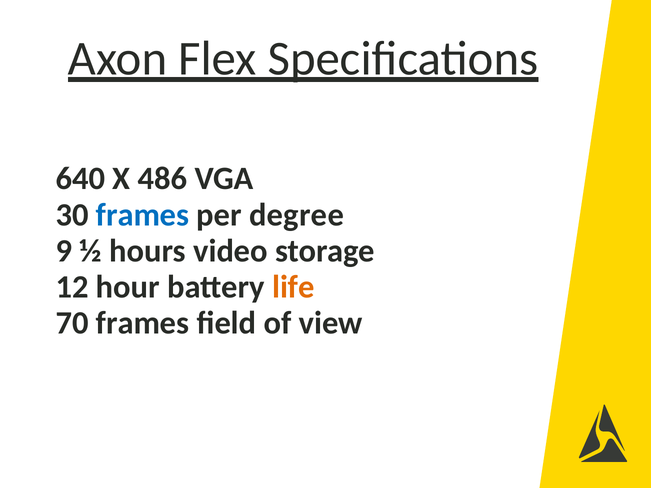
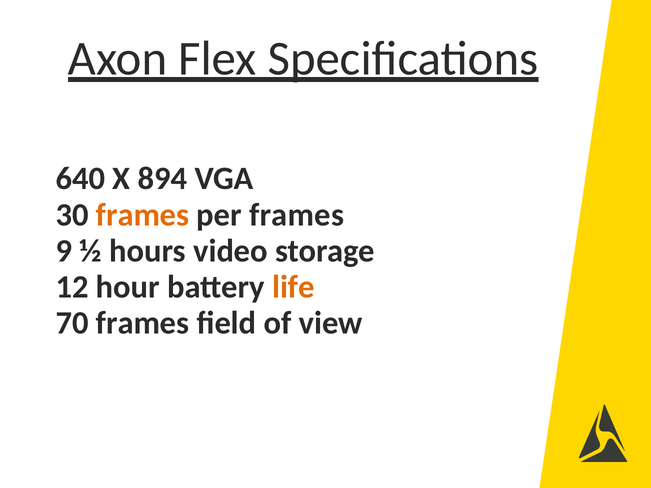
486: 486 -> 894
frames at (143, 215) colour: blue -> orange
per degree: degree -> frames
